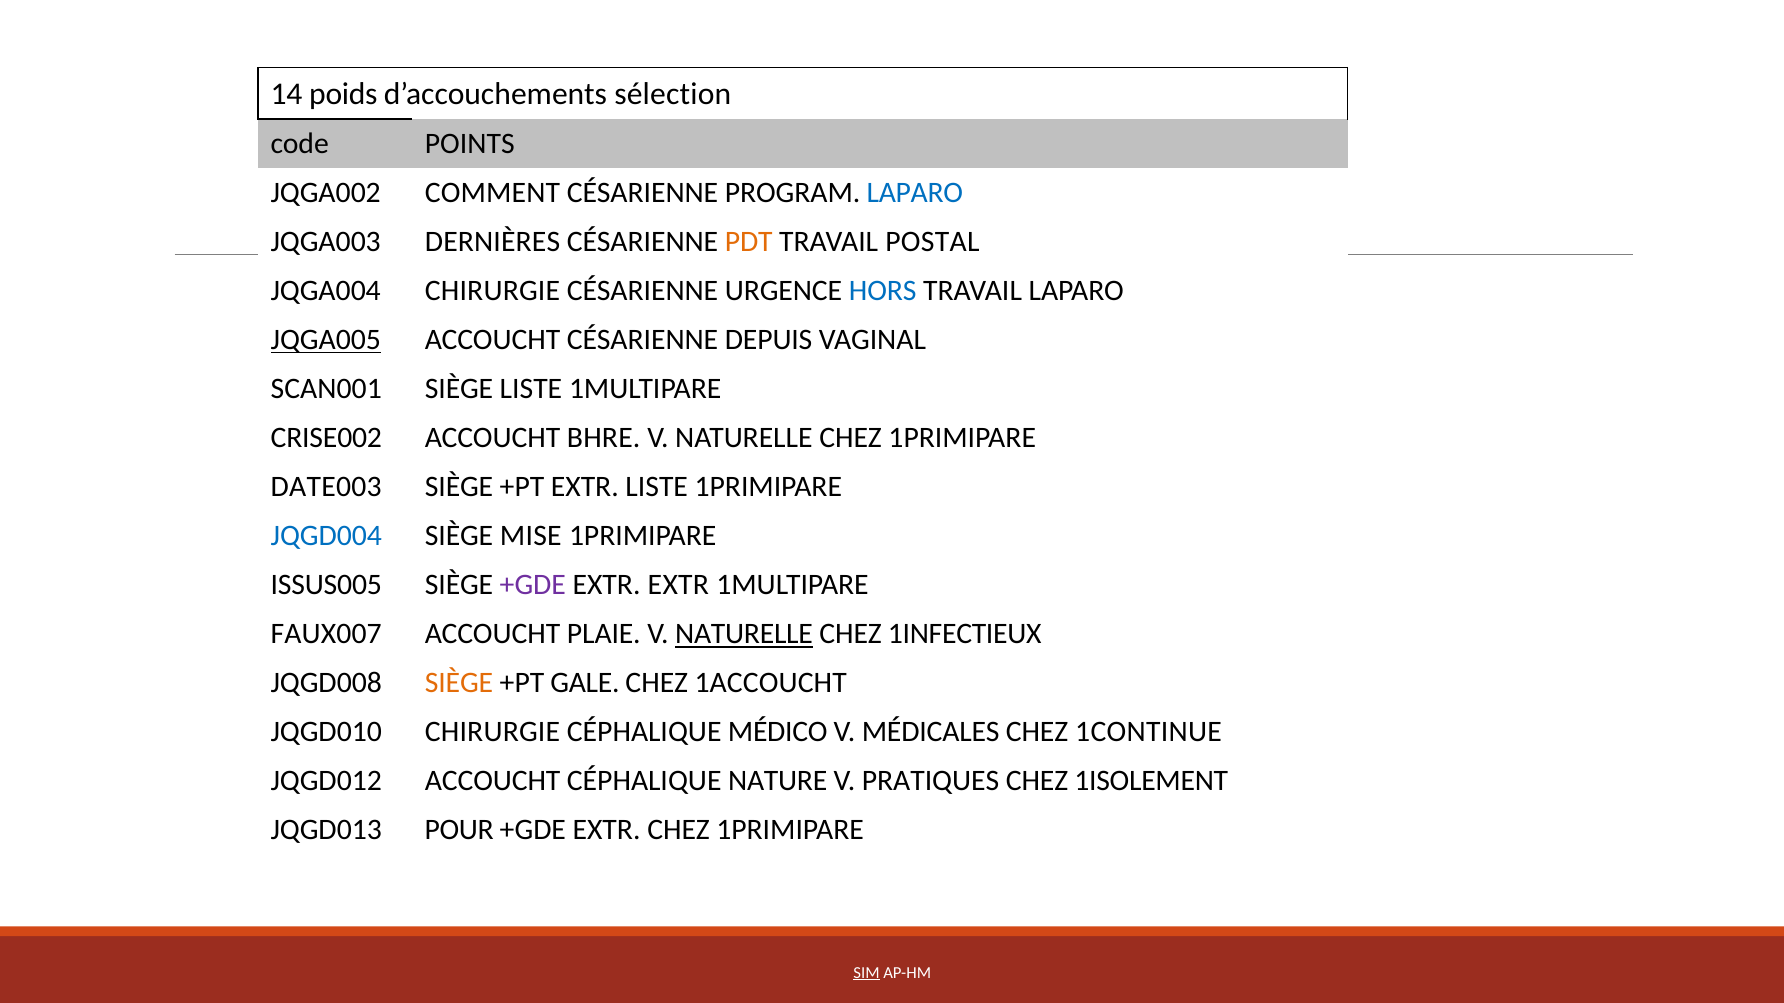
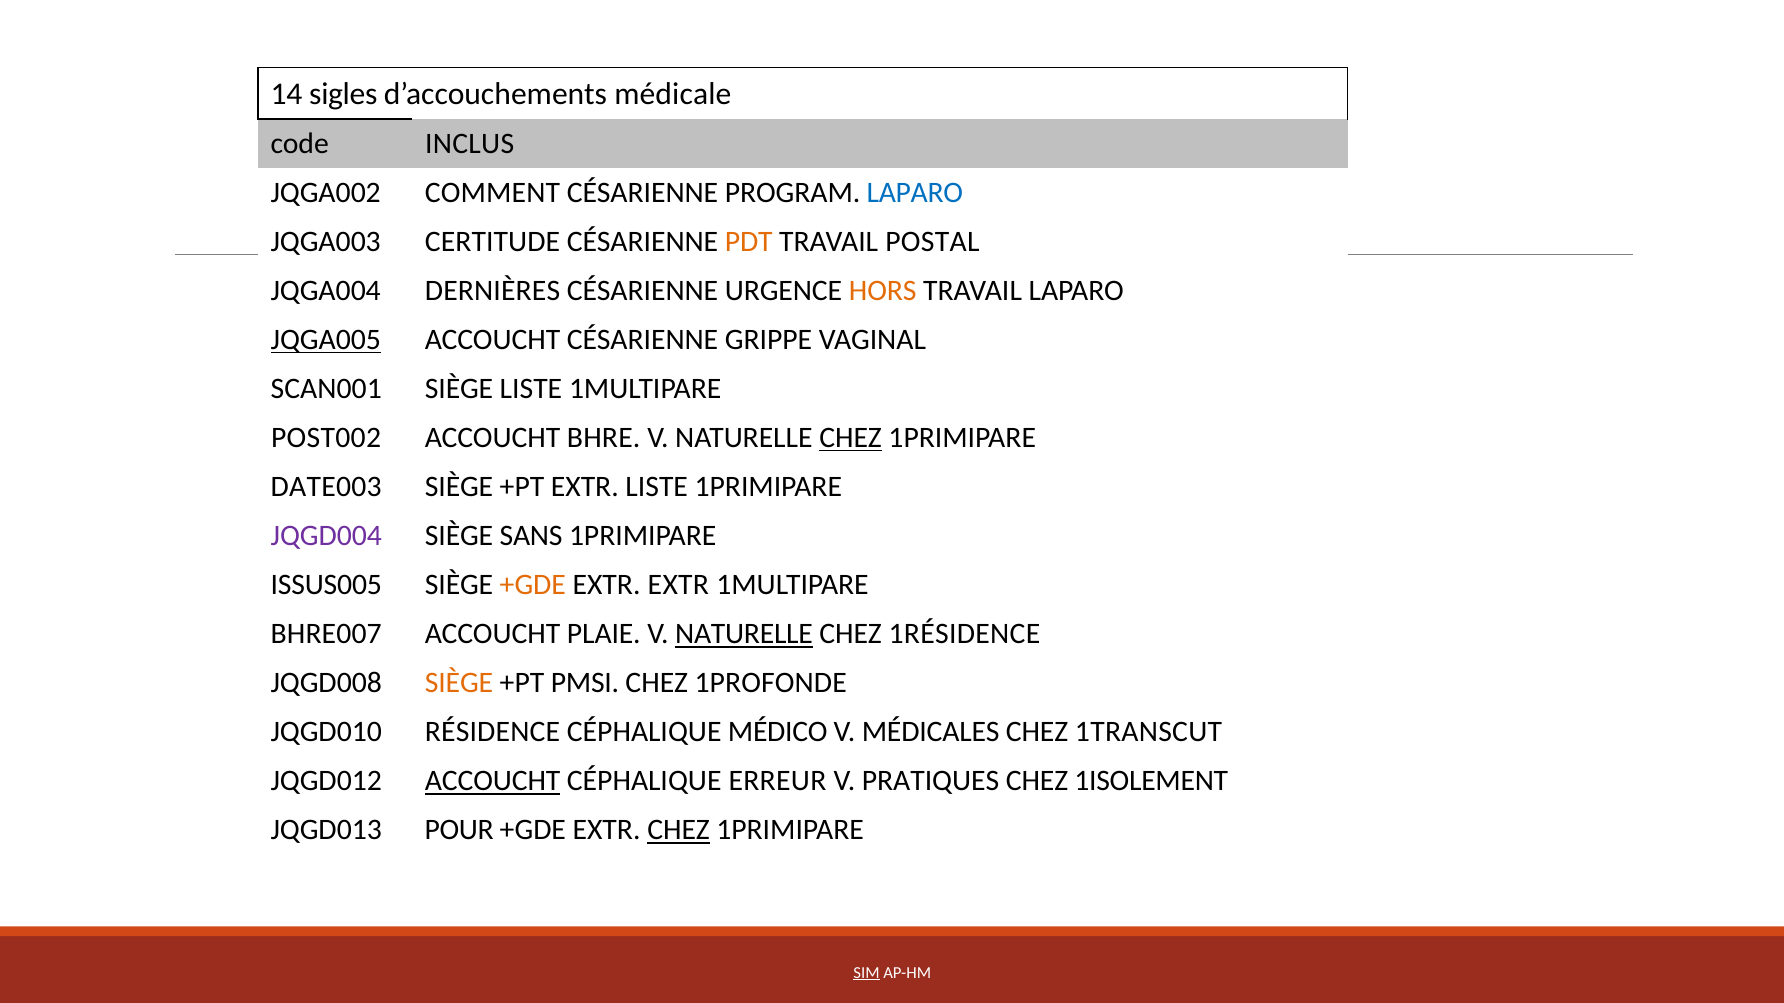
poids: poids -> sigles
sélection: sélection -> médicale
POINTS: POINTS -> INCLUS
DERNIÈRES: DERNIÈRES -> CERTITUDE
JQGA004 CHIRURGIE: CHIRURGIE -> DERNIÈRES
HORS colour: blue -> orange
DEPUIS: DEPUIS -> GRIPPE
CRISE002: CRISE002 -> POST002
CHEZ at (851, 438) underline: none -> present
JQGD004 colour: blue -> purple
MISE: MISE -> SANS
+GDE at (533, 585) colour: purple -> orange
FAUX007: FAUX007 -> BHRE007
1INFECTIEUX: 1INFECTIEUX -> 1RÉSIDENCE
GALE: GALE -> PMSI
1ACCOUCHT: 1ACCOUCHT -> 1PROFONDE
JQGD010 CHIRURGIE: CHIRURGIE -> RÉSIDENCE
1CONTINUE: 1CONTINUE -> 1TRANSCUT
ACCOUCHT at (493, 781) underline: none -> present
NATURE: NATURE -> ERREUR
CHEZ at (679, 830) underline: none -> present
